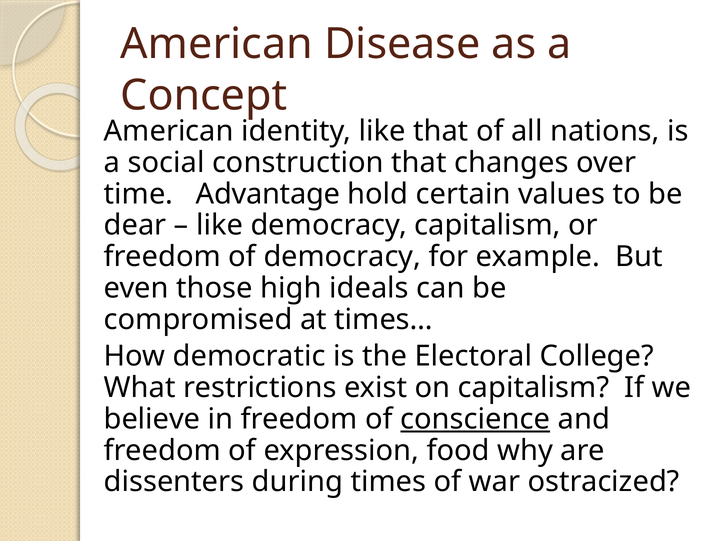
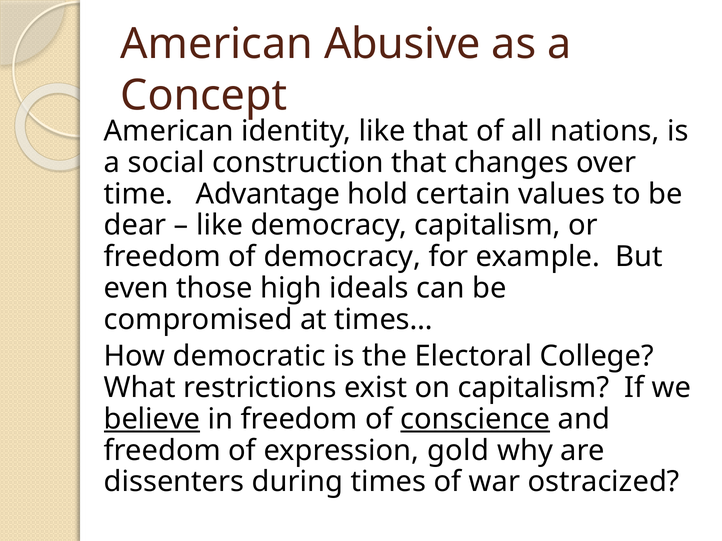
Disease: Disease -> Abusive
believe underline: none -> present
food: food -> gold
